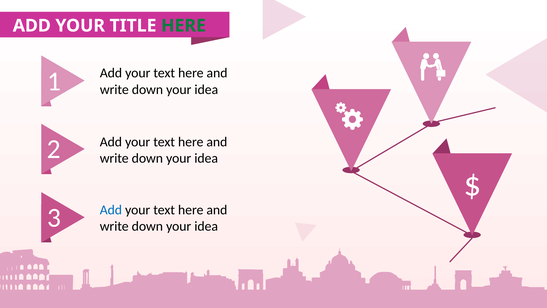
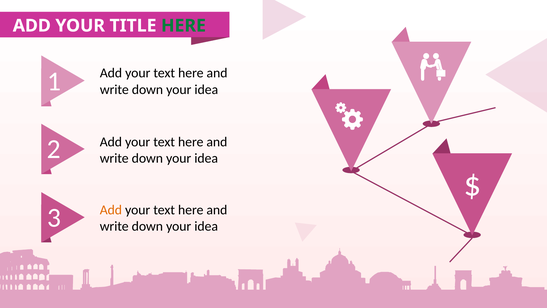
Add at (111, 210) colour: blue -> orange
